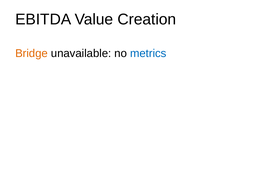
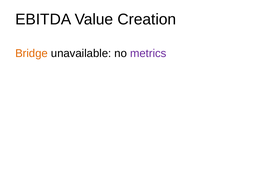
metrics colour: blue -> purple
